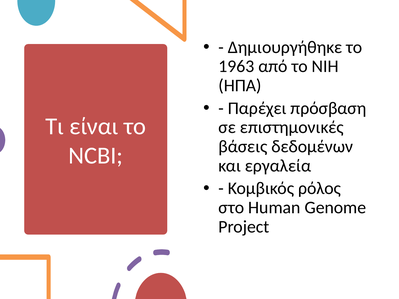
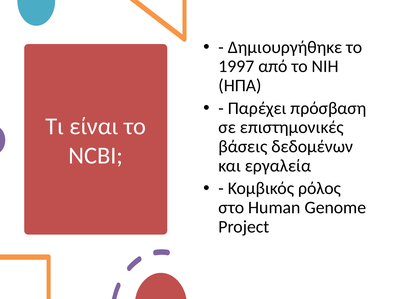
1963: 1963 -> 1997
